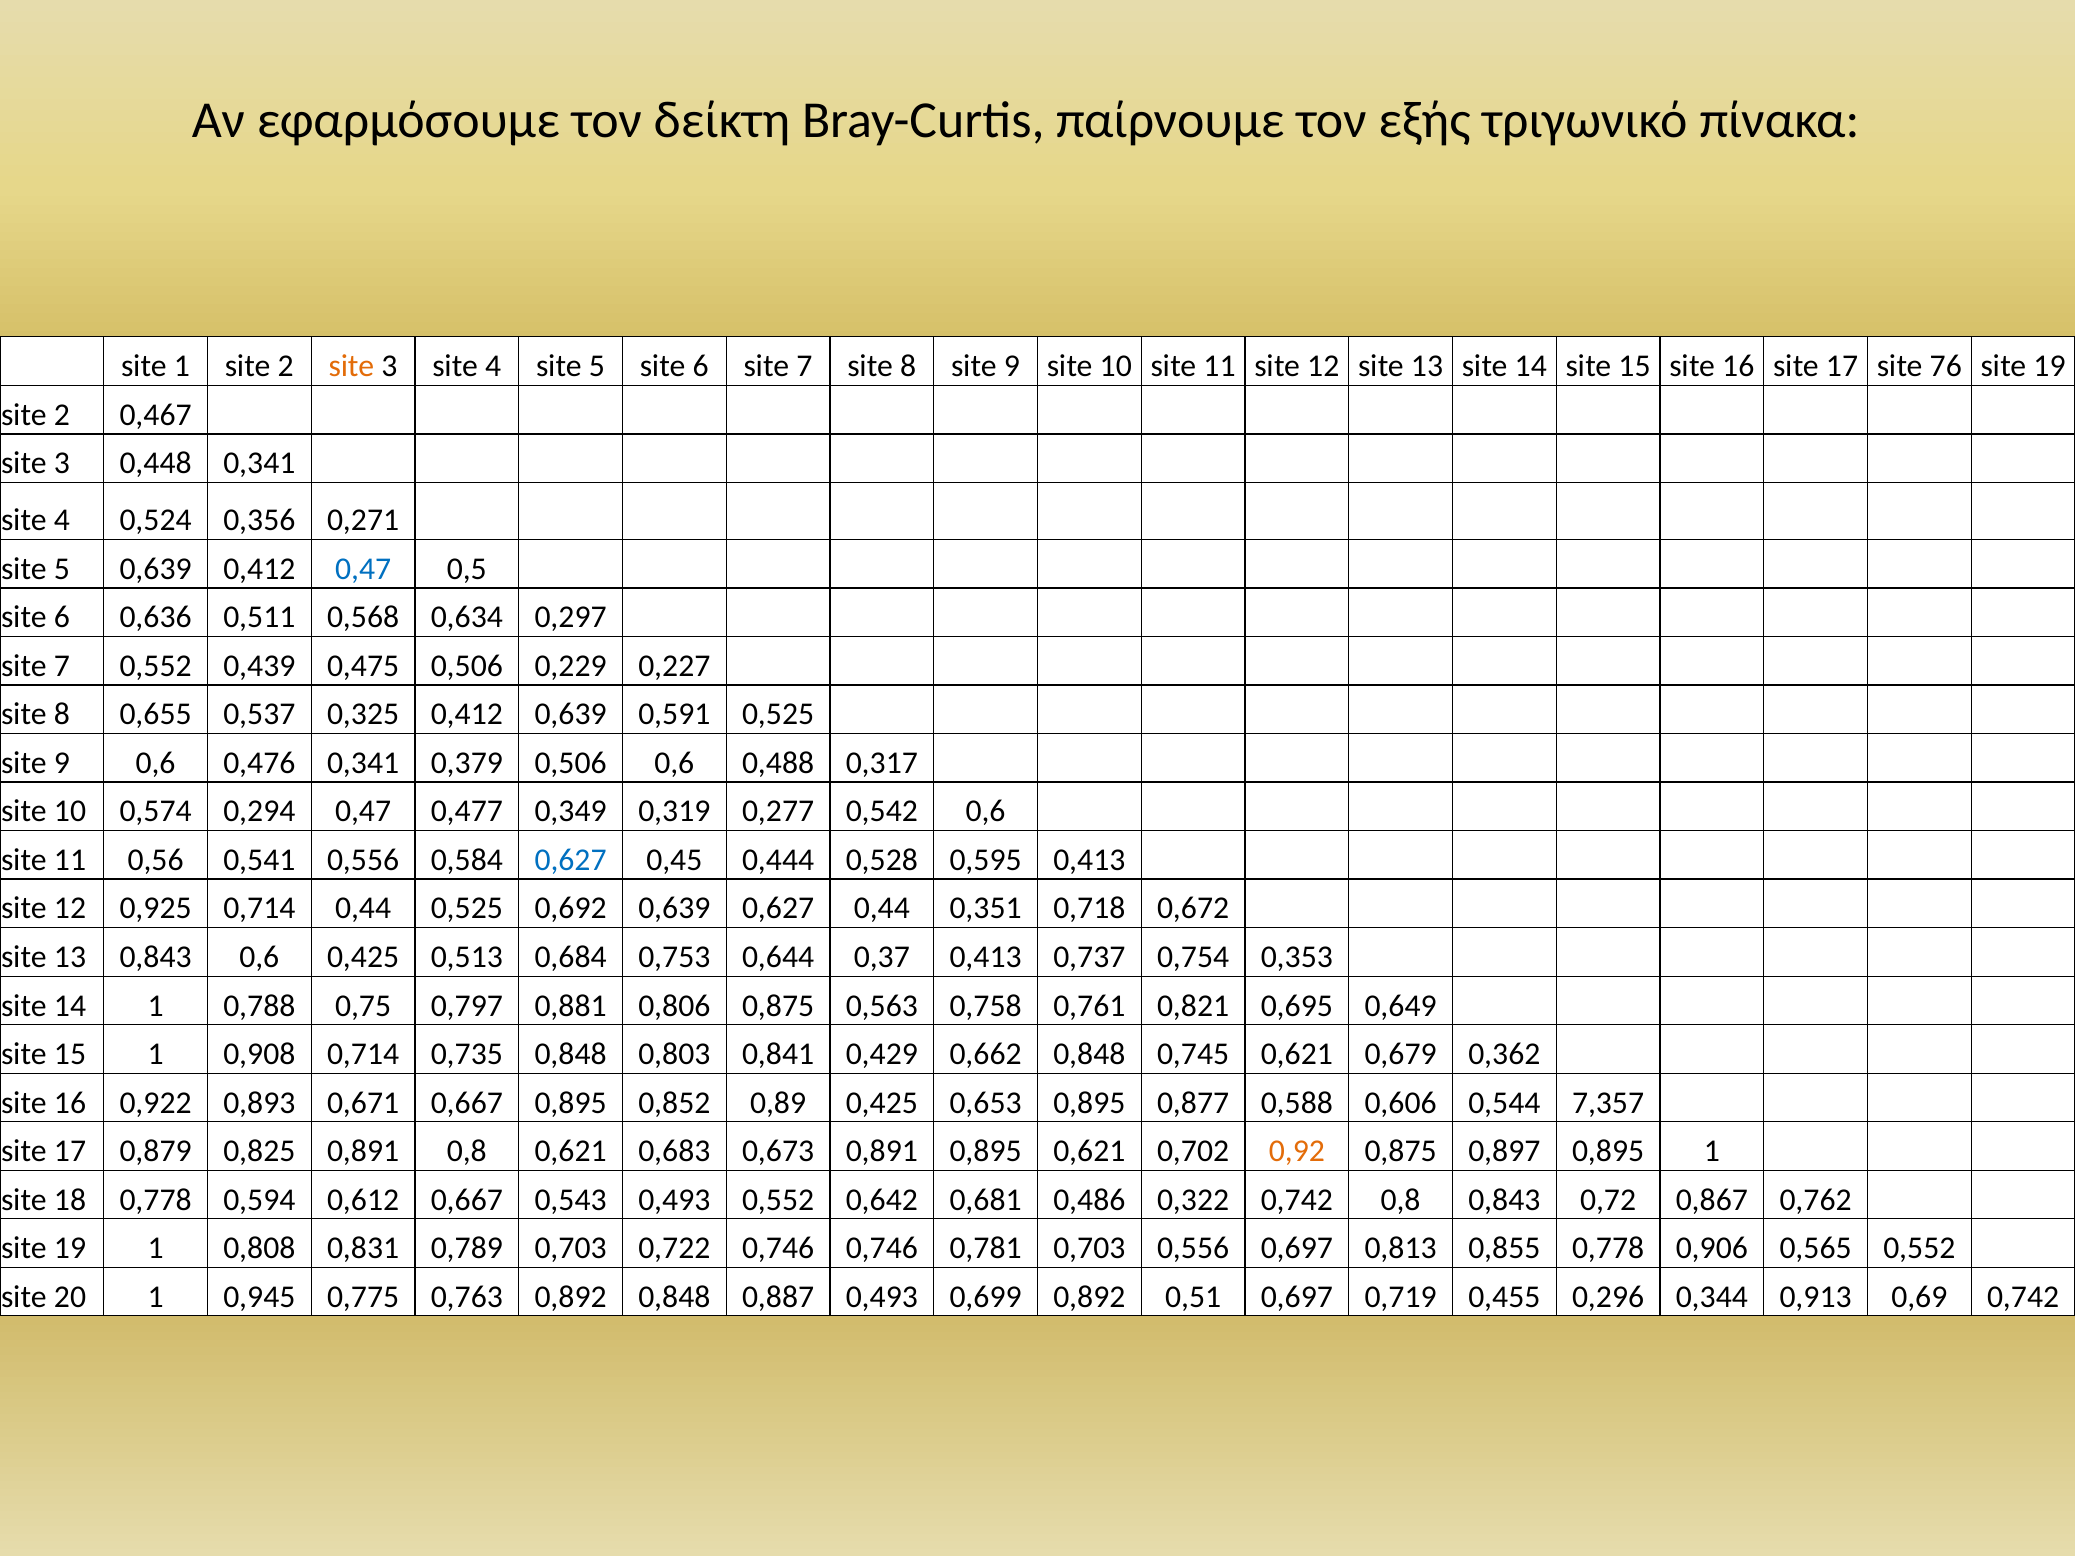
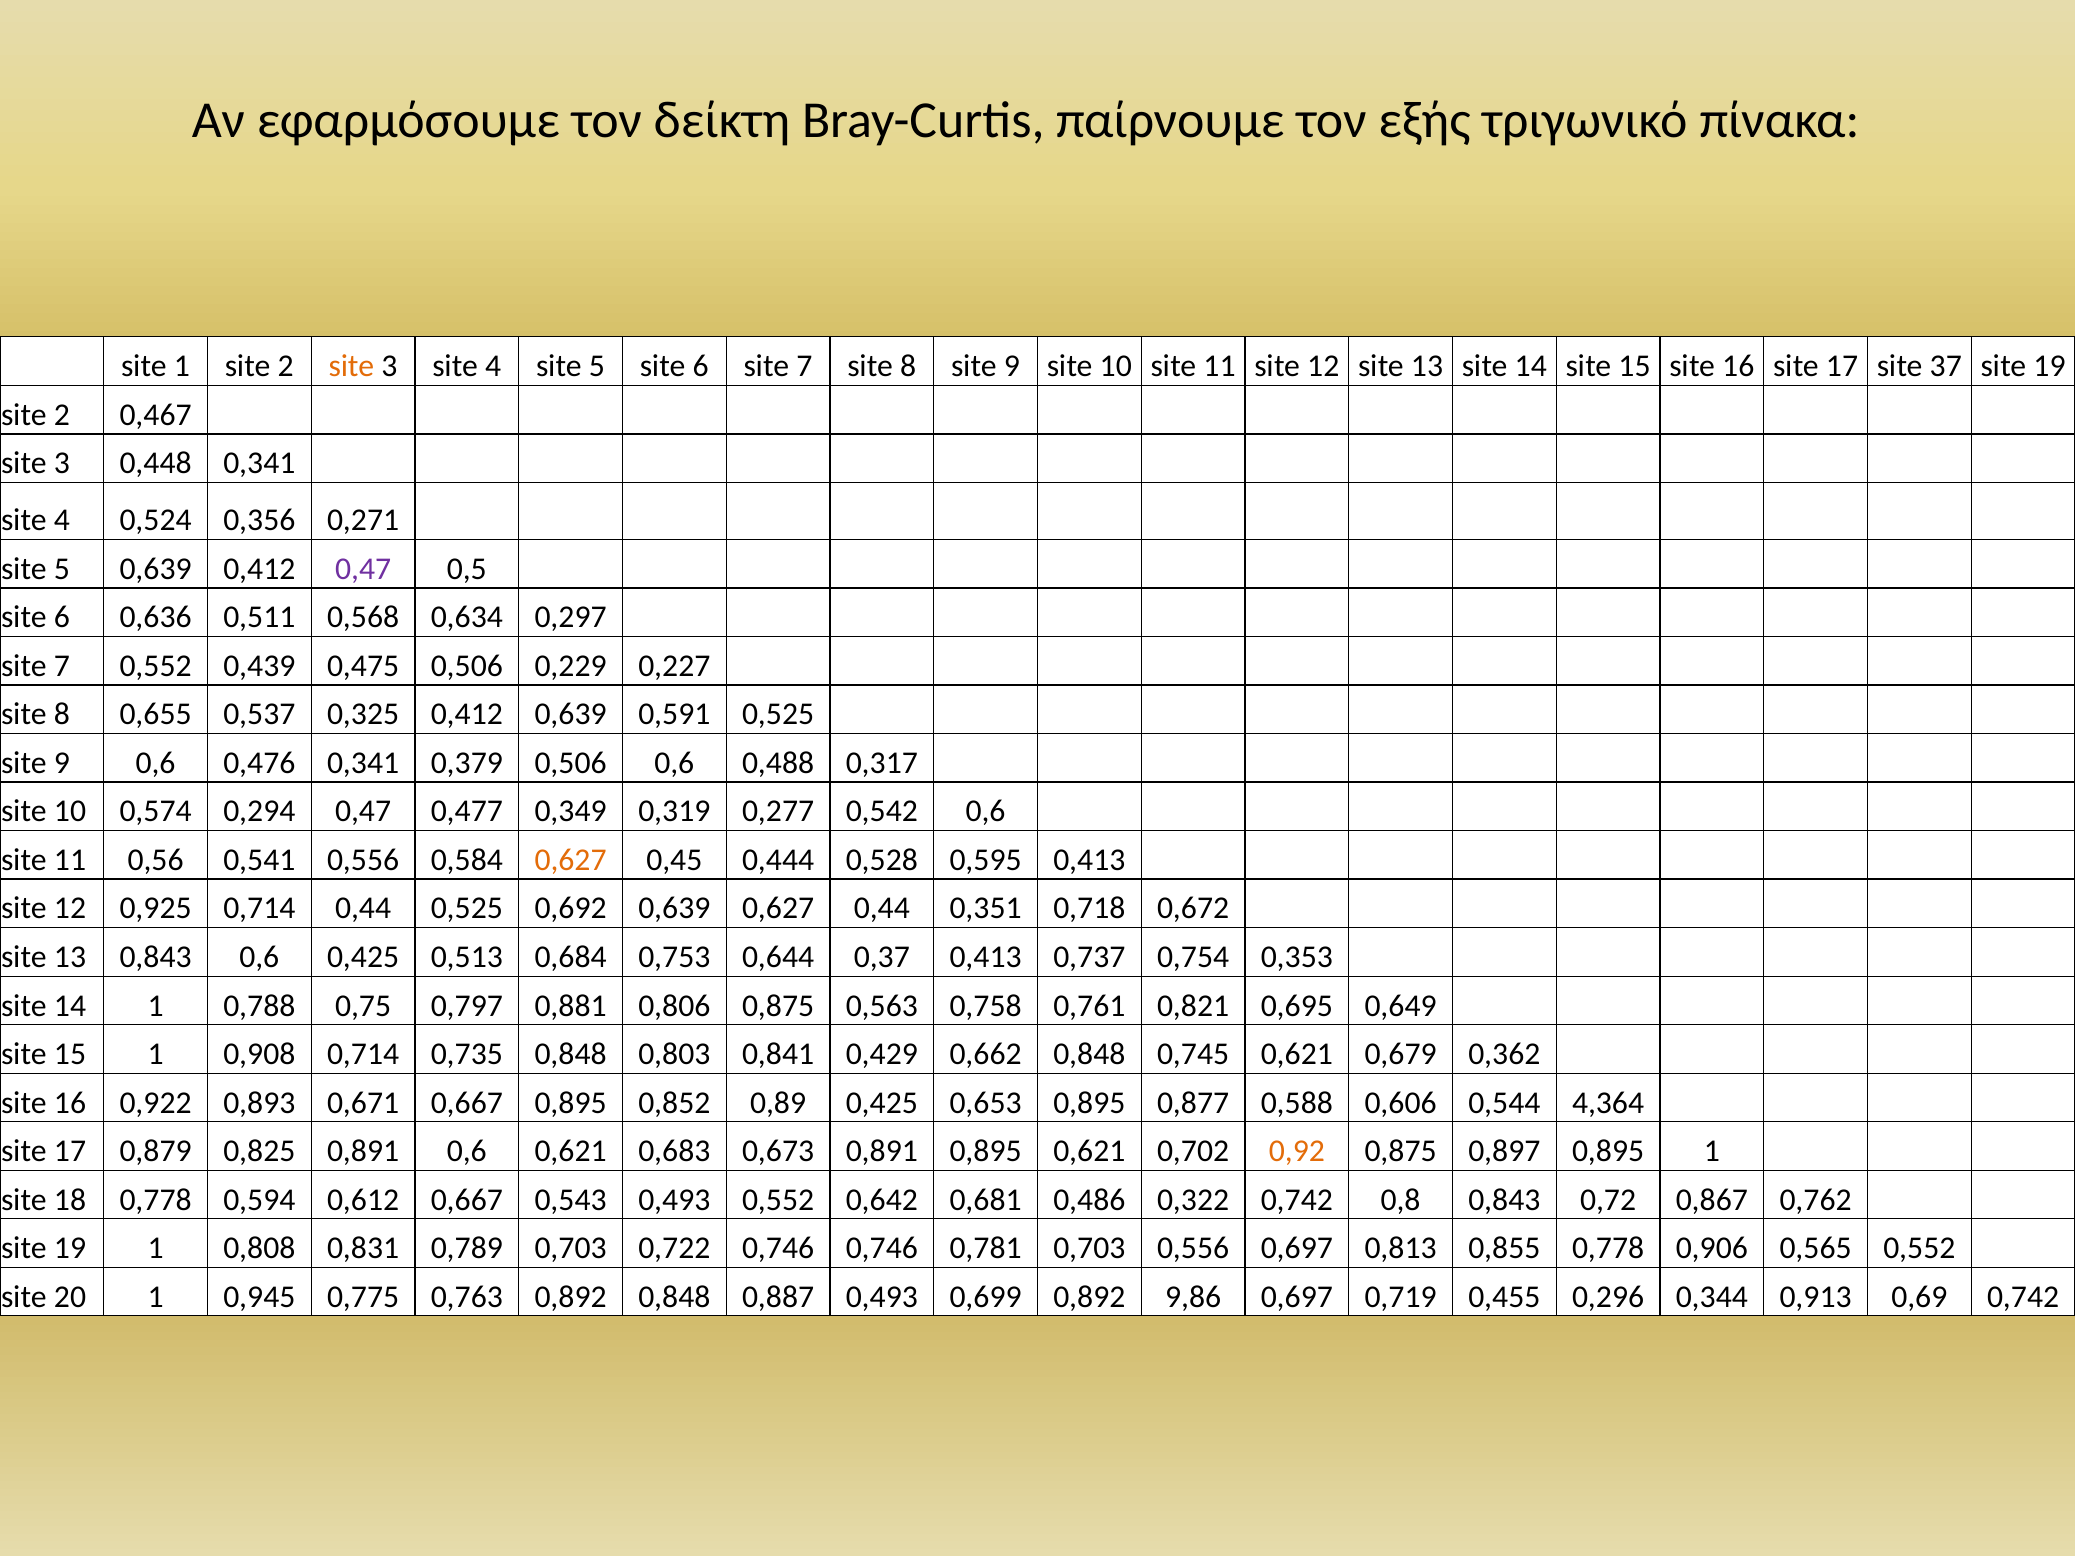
76: 76 -> 37
0,47 at (363, 569) colour: blue -> purple
0,627 at (571, 860) colour: blue -> orange
7,357: 7,357 -> 4,364
0,891 0,8: 0,8 -> 0,6
0,51: 0,51 -> 9,86
